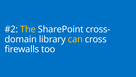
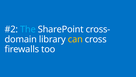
The colour: yellow -> light blue
